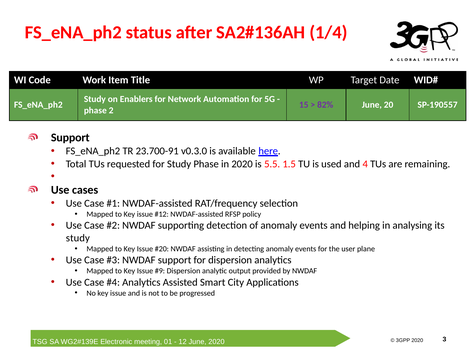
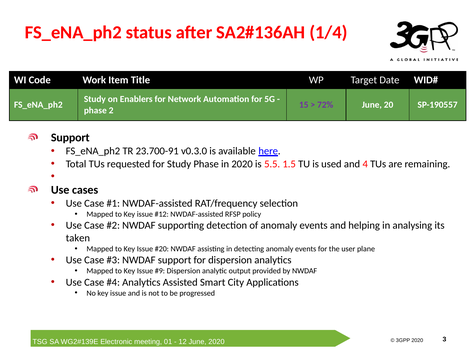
82%: 82% -> 72%
study at (78, 238): study -> taken
